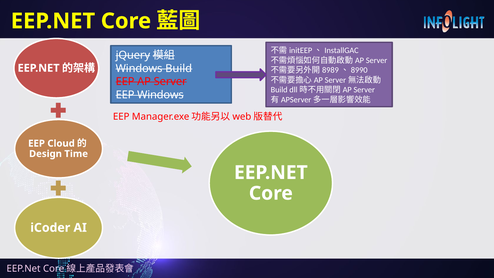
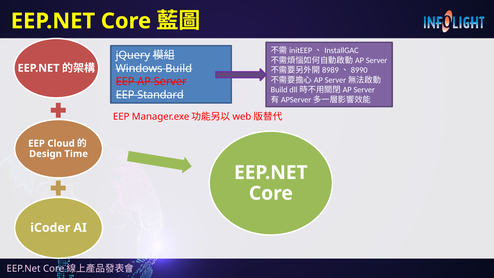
EEP Windows: Windows -> Standard
